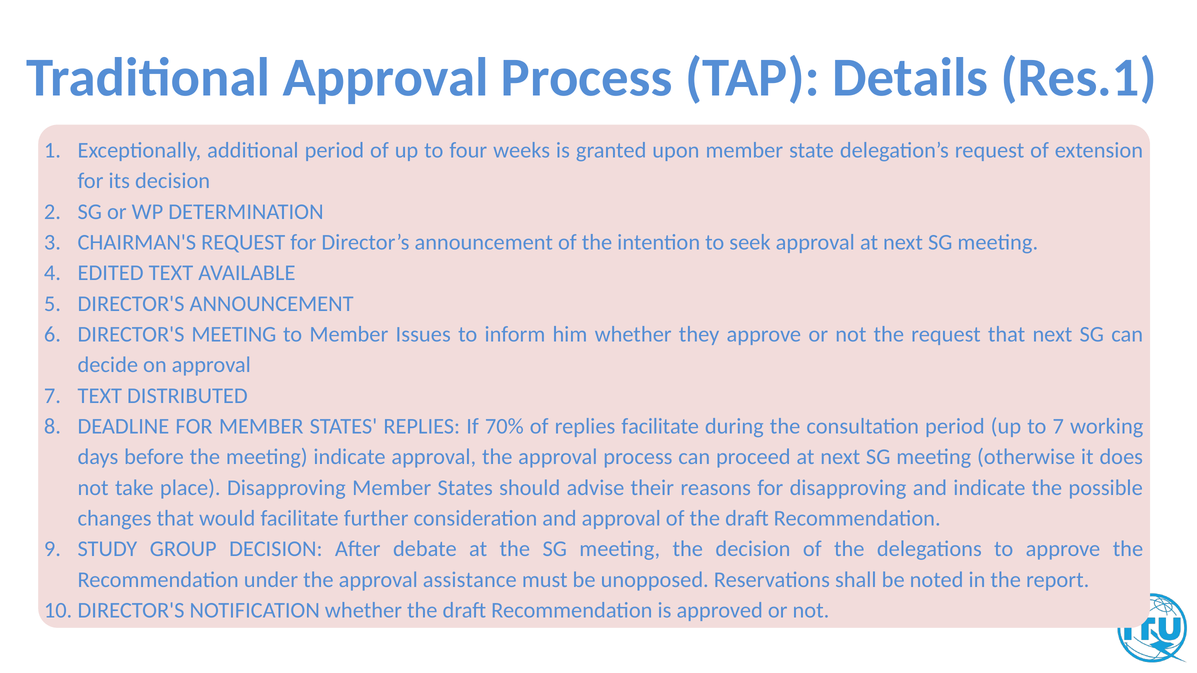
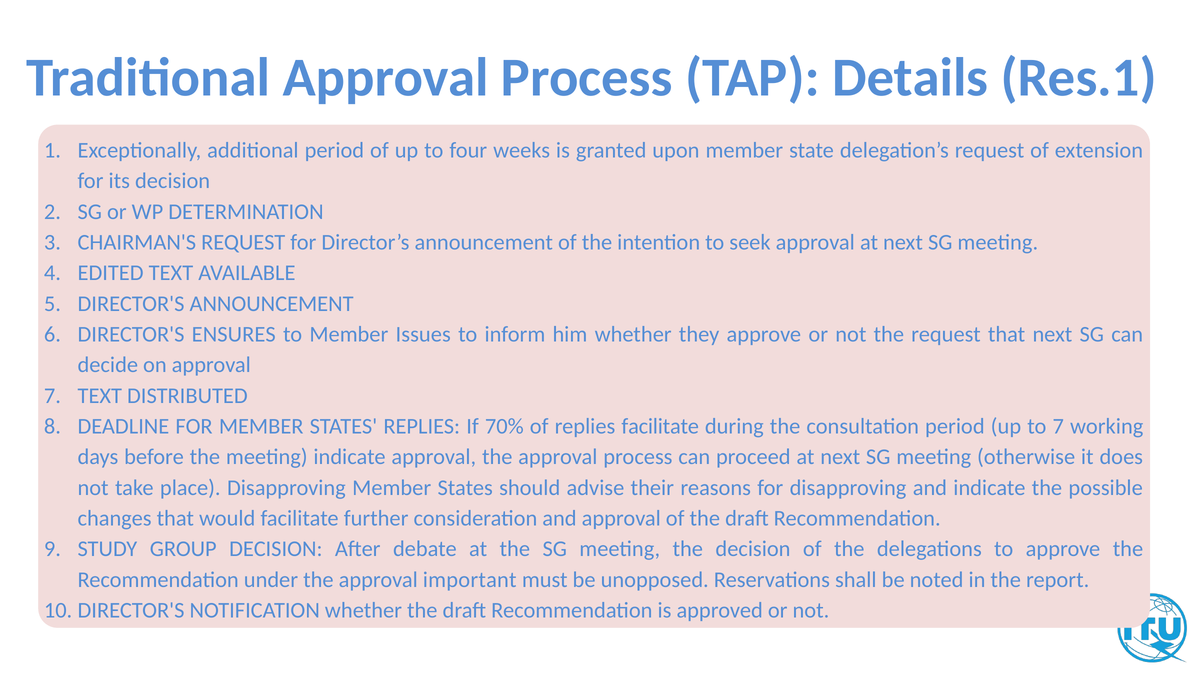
DIRECTOR'S MEETING: MEETING -> ENSURES
assistance: assistance -> important
